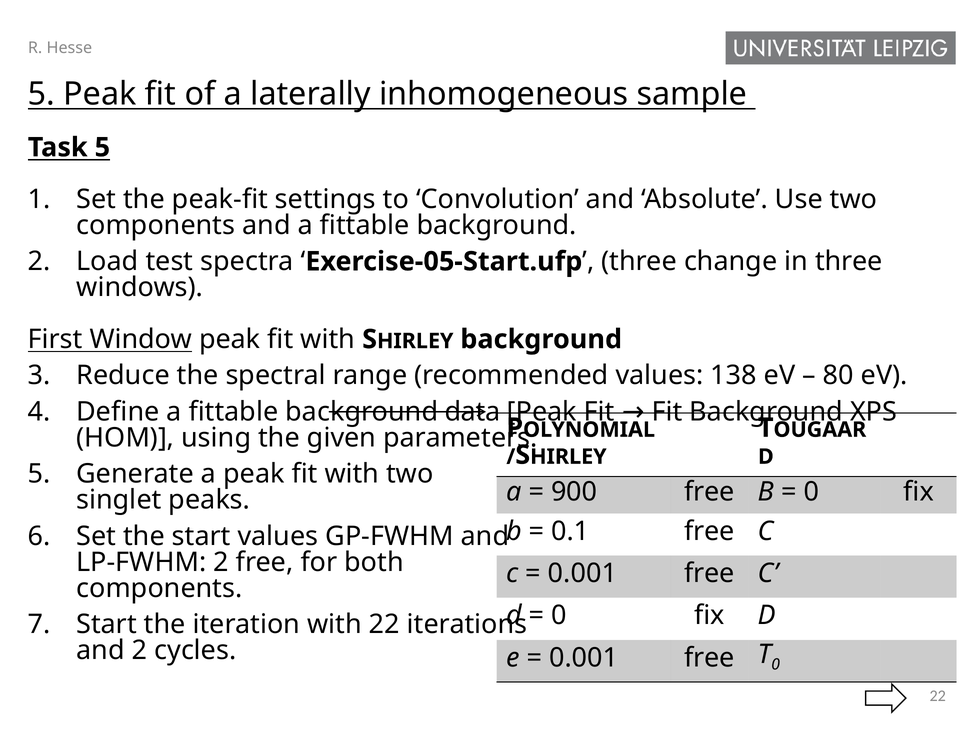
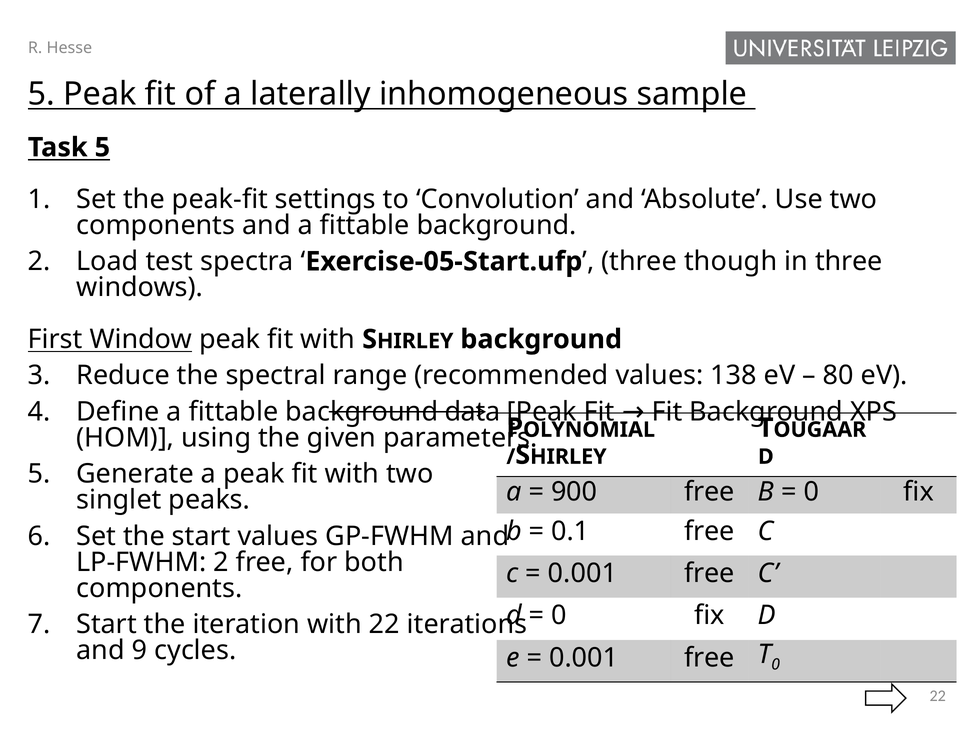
change: change -> though
and 2: 2 -> 9
